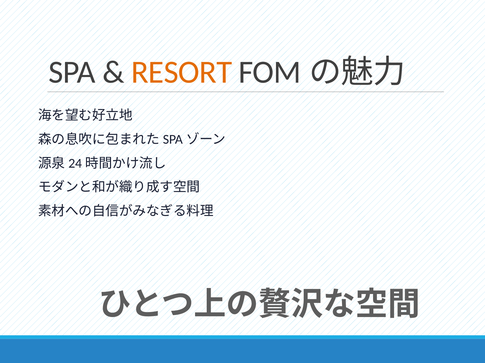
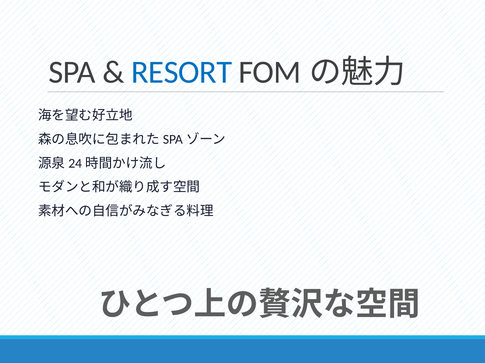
RESORT colour: orange -> blue
